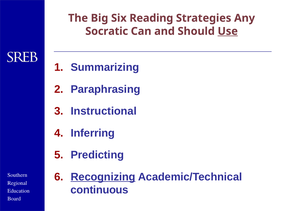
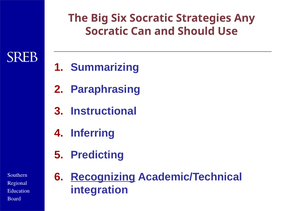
Six Reading: Reading -> Socratic
Use underline: present -> none
continuous: continuous -> integration
